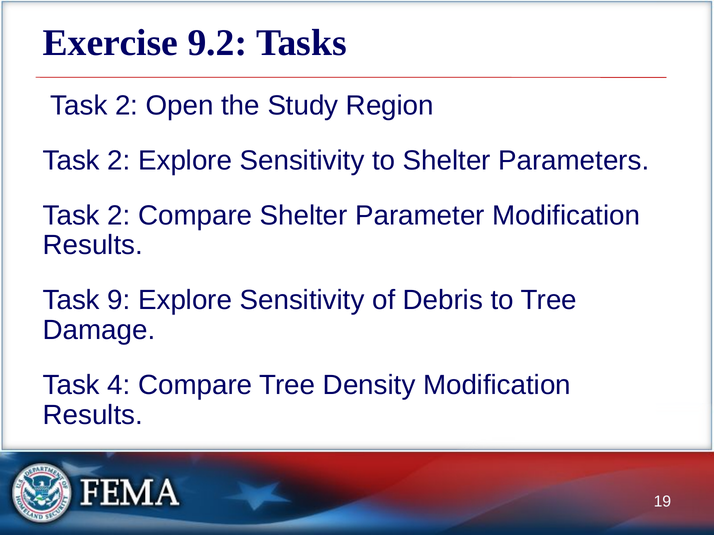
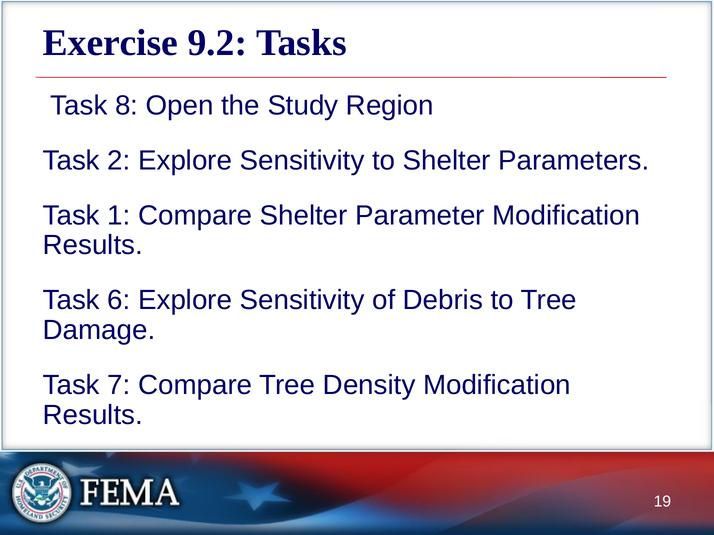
2 at (127, 106): 2 -> 8
2 at (119, 216): 2 -> 1
9: 9 -> 6
4: 4 -> 7
